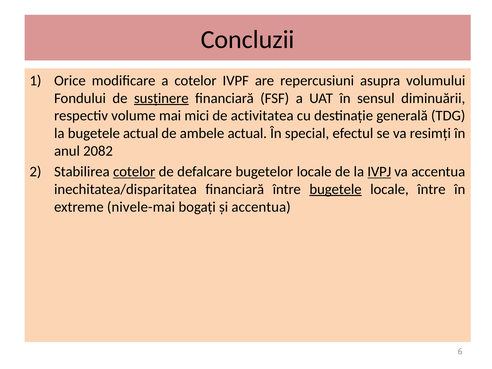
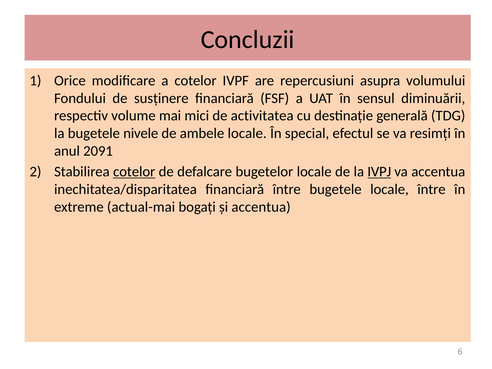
susținere underline: present -> none
bugetele actual: actual -> nivele
ambele actual: actual -> locale
2082: 2082 -> 2091
bugetele at (336, 189) underline: present -> none
nivele-mai: nivele-mai -> actual-mai
